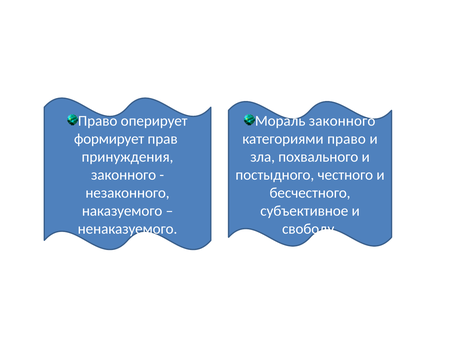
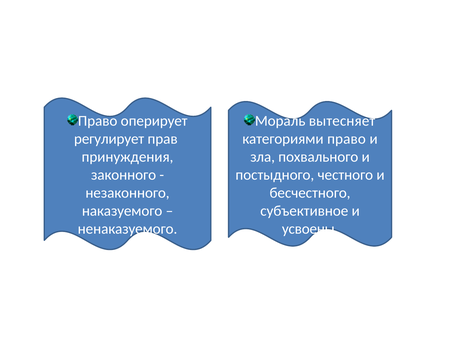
Мораль законного: законного -> вытесняет
формирует: формирует -> регулирует
свободу: свободу -> усвоены
